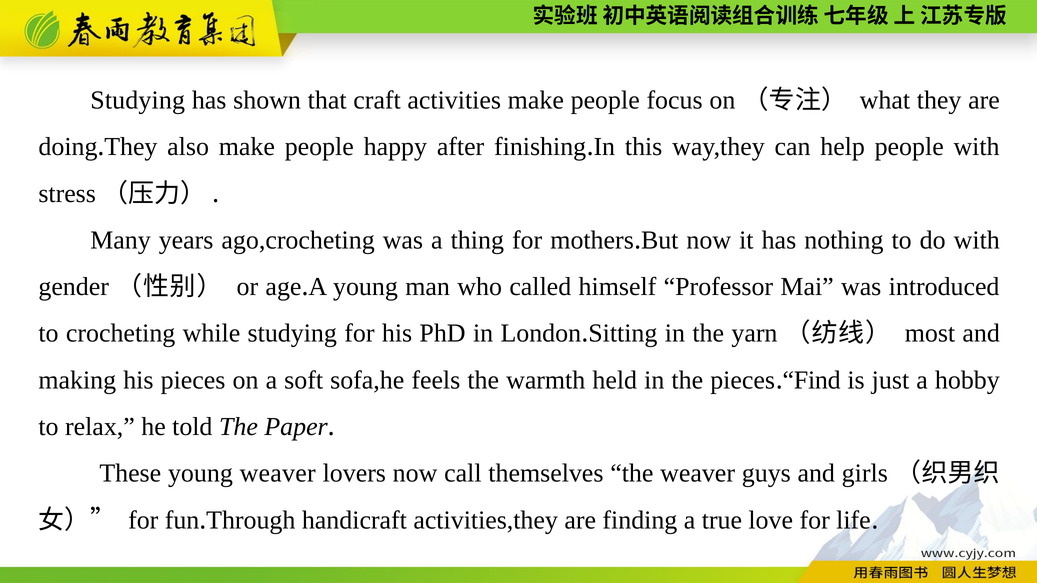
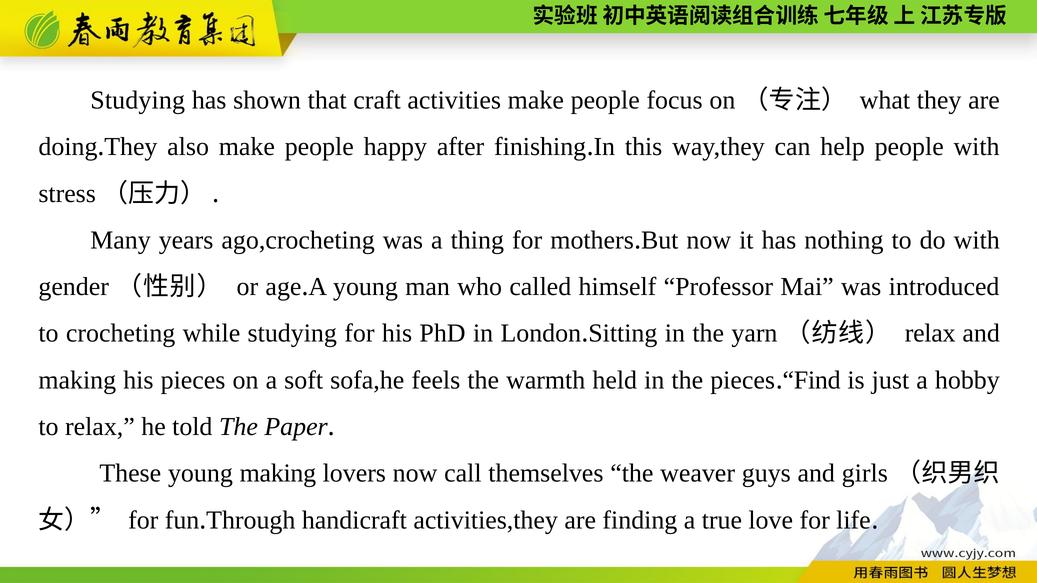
most at (930, 334): most -> relax
young weaver: weaver -> making
